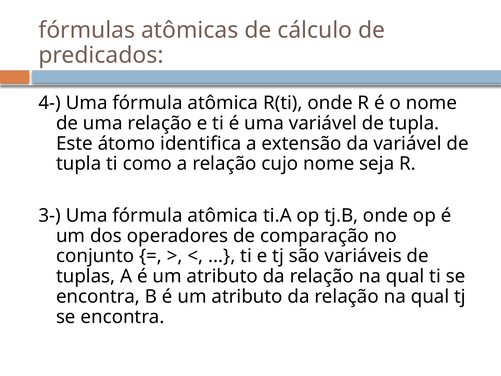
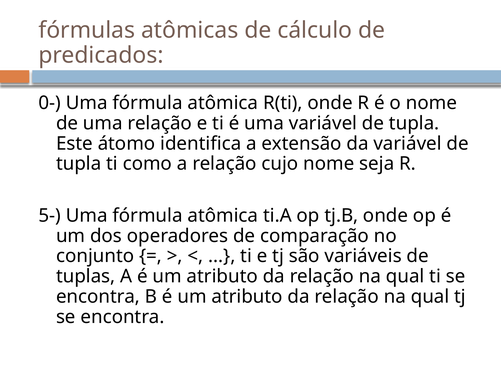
4-: 4- -> 0-
3-: 3- -> 5-
